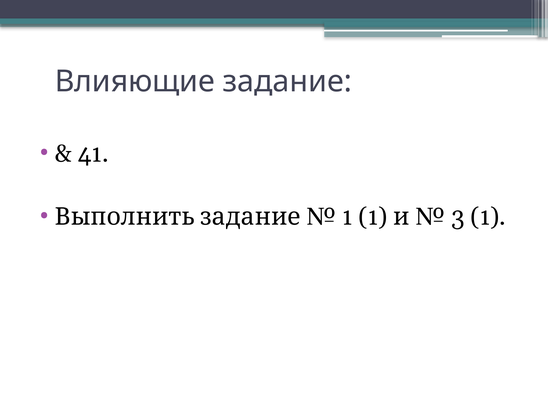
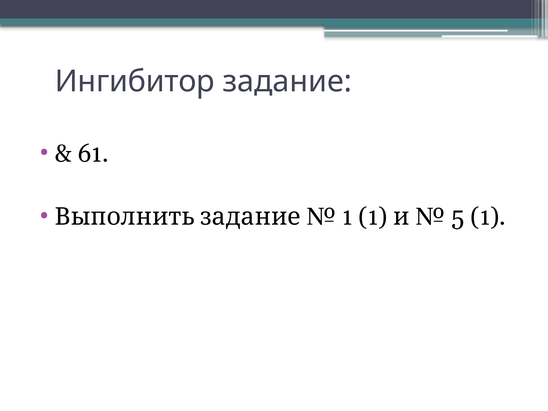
Влияющие: Влияющие -> Ингибитор
41: 41 -> 61
3: 3 -> 5
